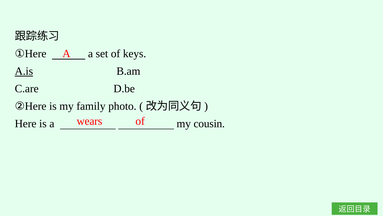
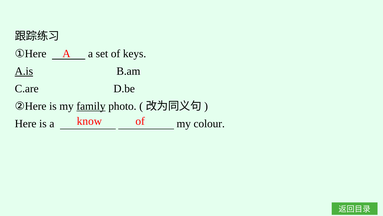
family underline: none -> present
wears: wears -> know
cousin: cousin -> colour
